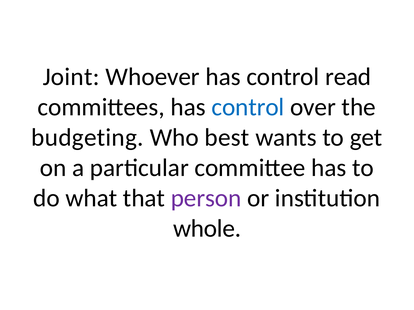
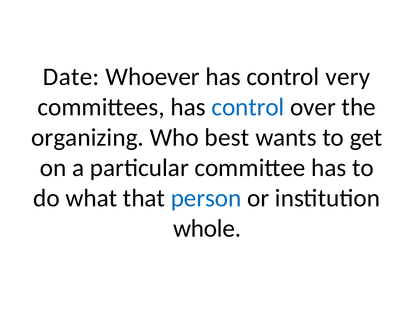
Joint: Joint -> Date
read: read -> very
budgeting: budgeting -> organizing
person colour: purple -> blue
